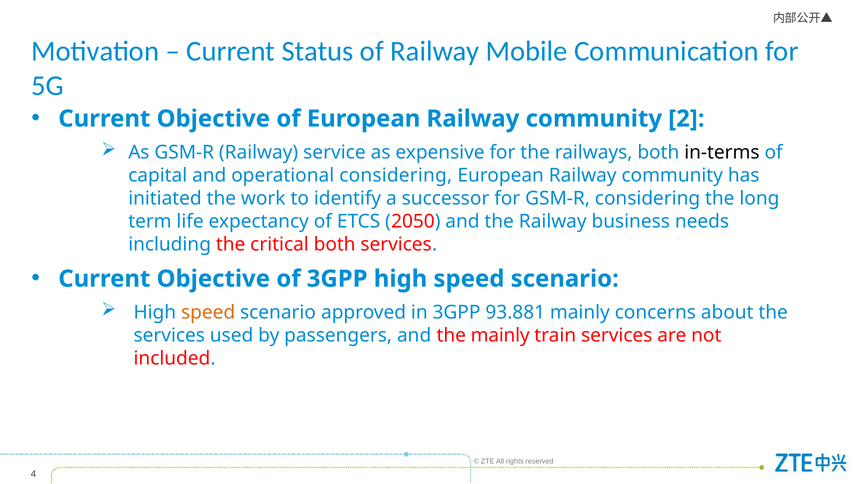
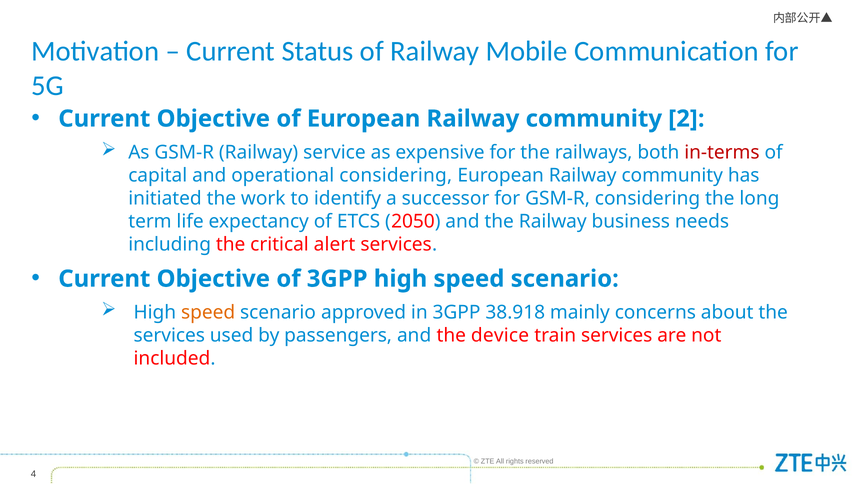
in-terms colour: black -> red
critical both: both -> alert
93.881: 93.881 -> 38.918
the mainly: mainly -> device
